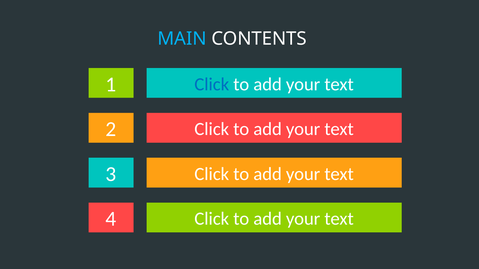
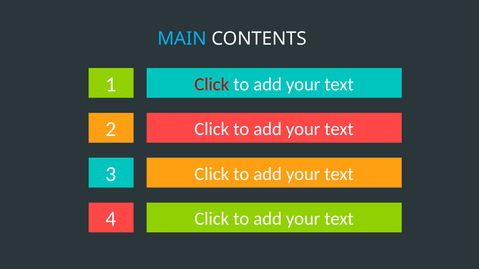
Click at (212, 84) colour: blue -> red
